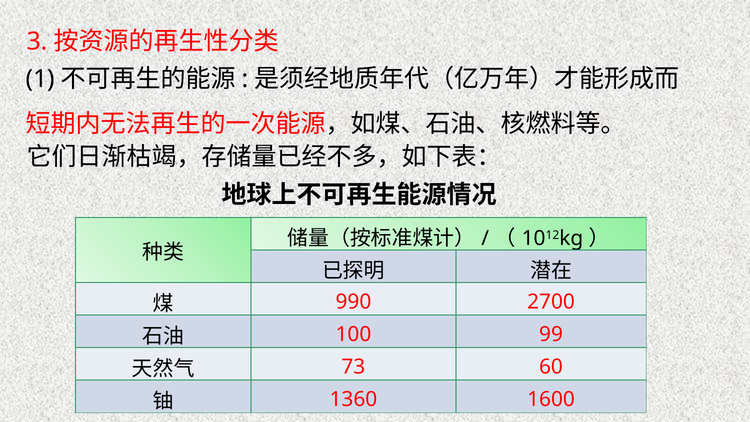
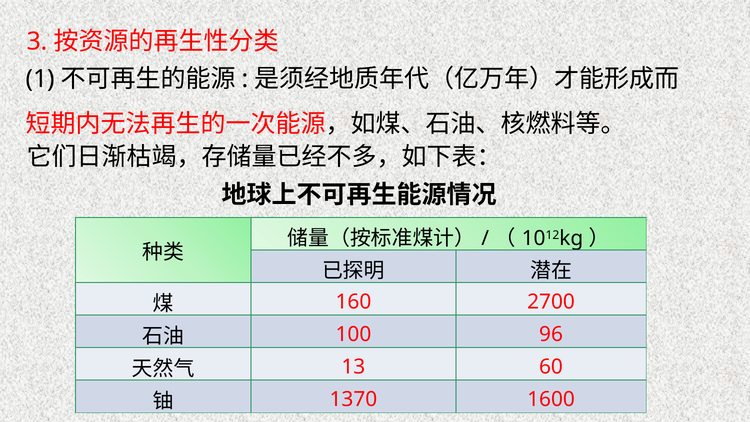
990: 990 -> 160
99: 99 -> 96
73: 73 -> 13
1360: 1360 -> 1370
